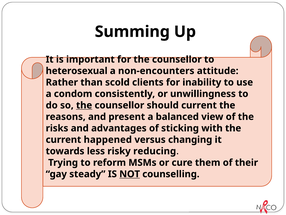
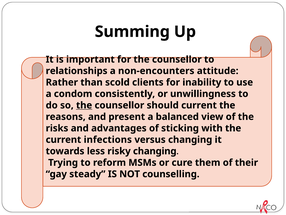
heterosexual: heterosexual -> relationships
happened: happened -> infections
risky reducing: reducing -> changing
NOT underline: present -> none
